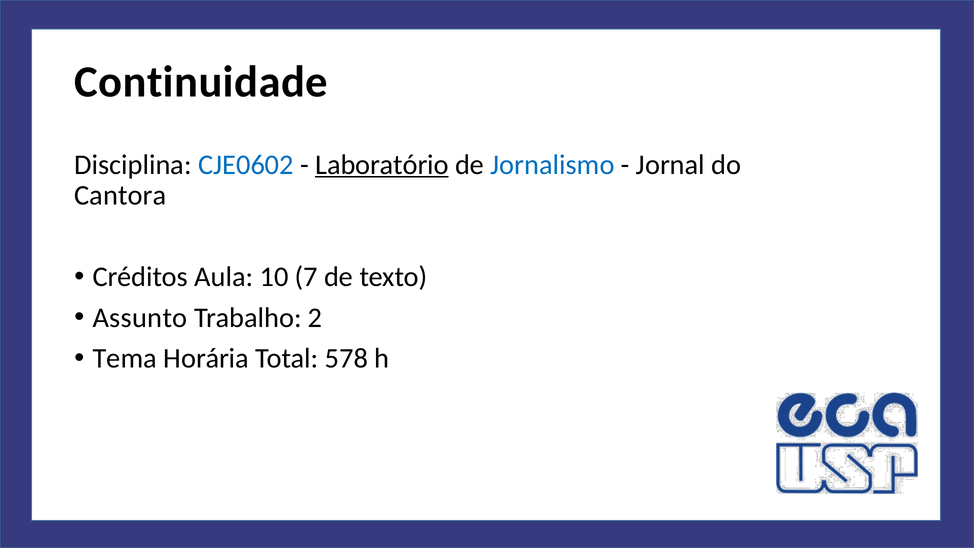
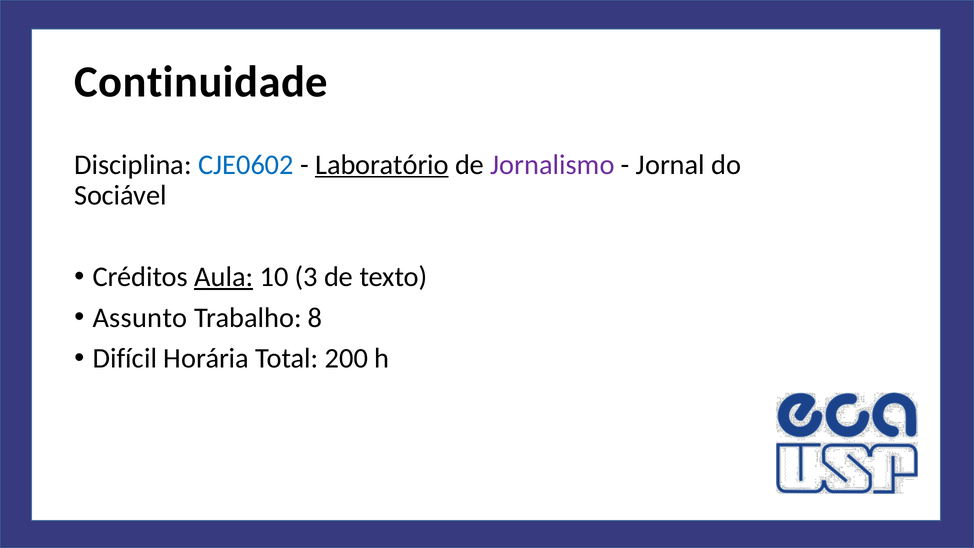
Jornalismo colour: blue -> purple
Cantora: Cantora -> Sociável
Aula underline: none -> present
7: 7 -> 3
2: 2 -> 8
Tema: Tema -> Difícil
578: 578 -> 200
